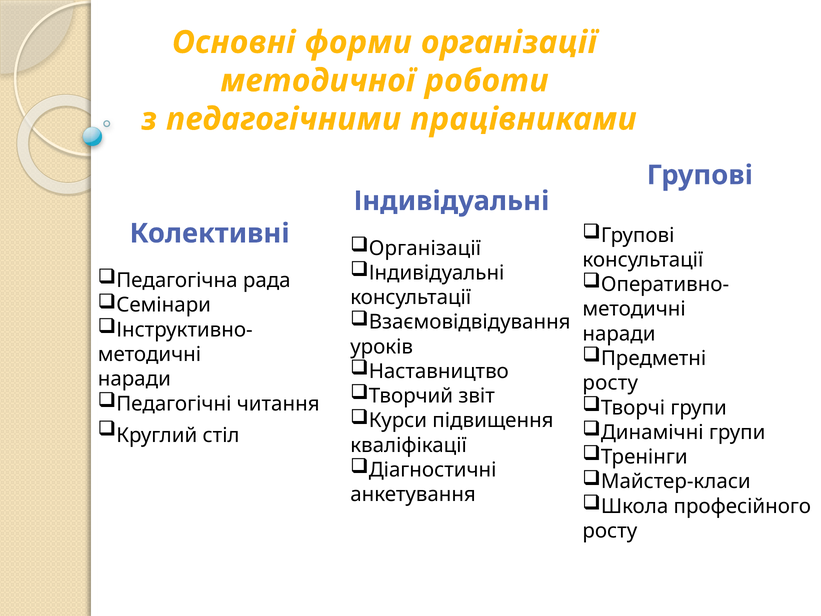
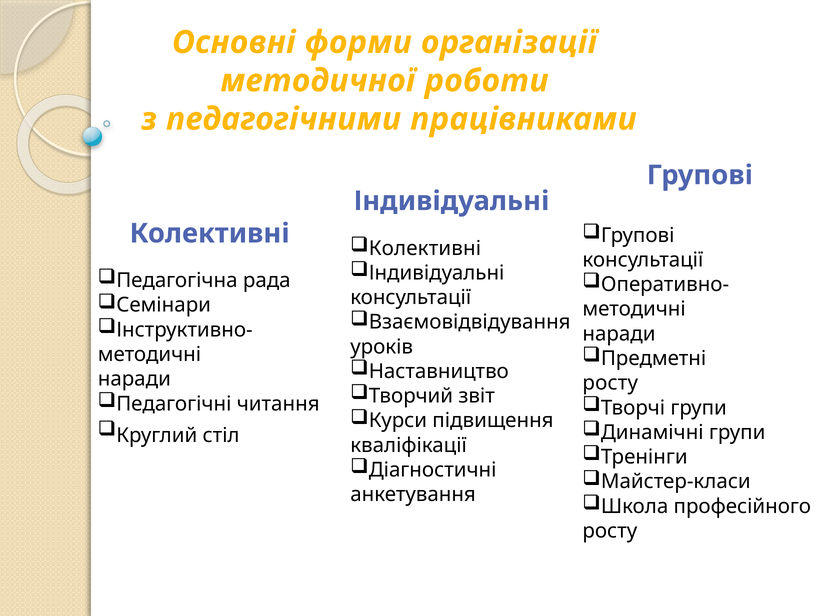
Організації at (425, 248): Організації -> Колективні
